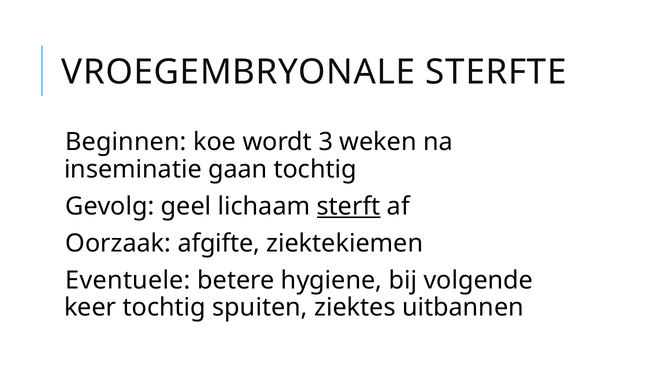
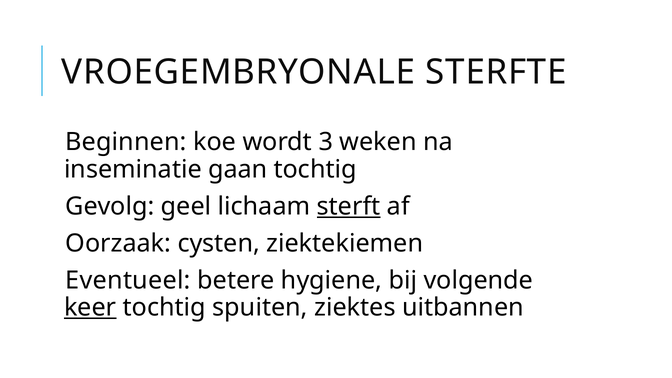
afgifte: afgifte -> cysten
Eventuele: Eventuele -> Eventueel
keer underline: none -> present
